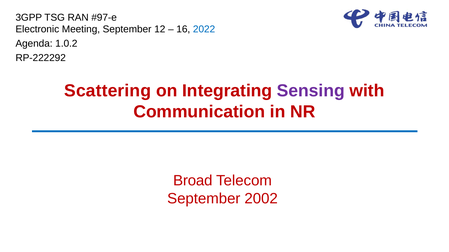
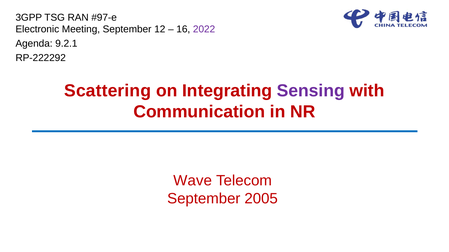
2022 colour: blue -> purple
1.0.2: 1.0.2 -> 9.2.1
Broad: Broad -> Wave
2002: 2002 -> 2005
